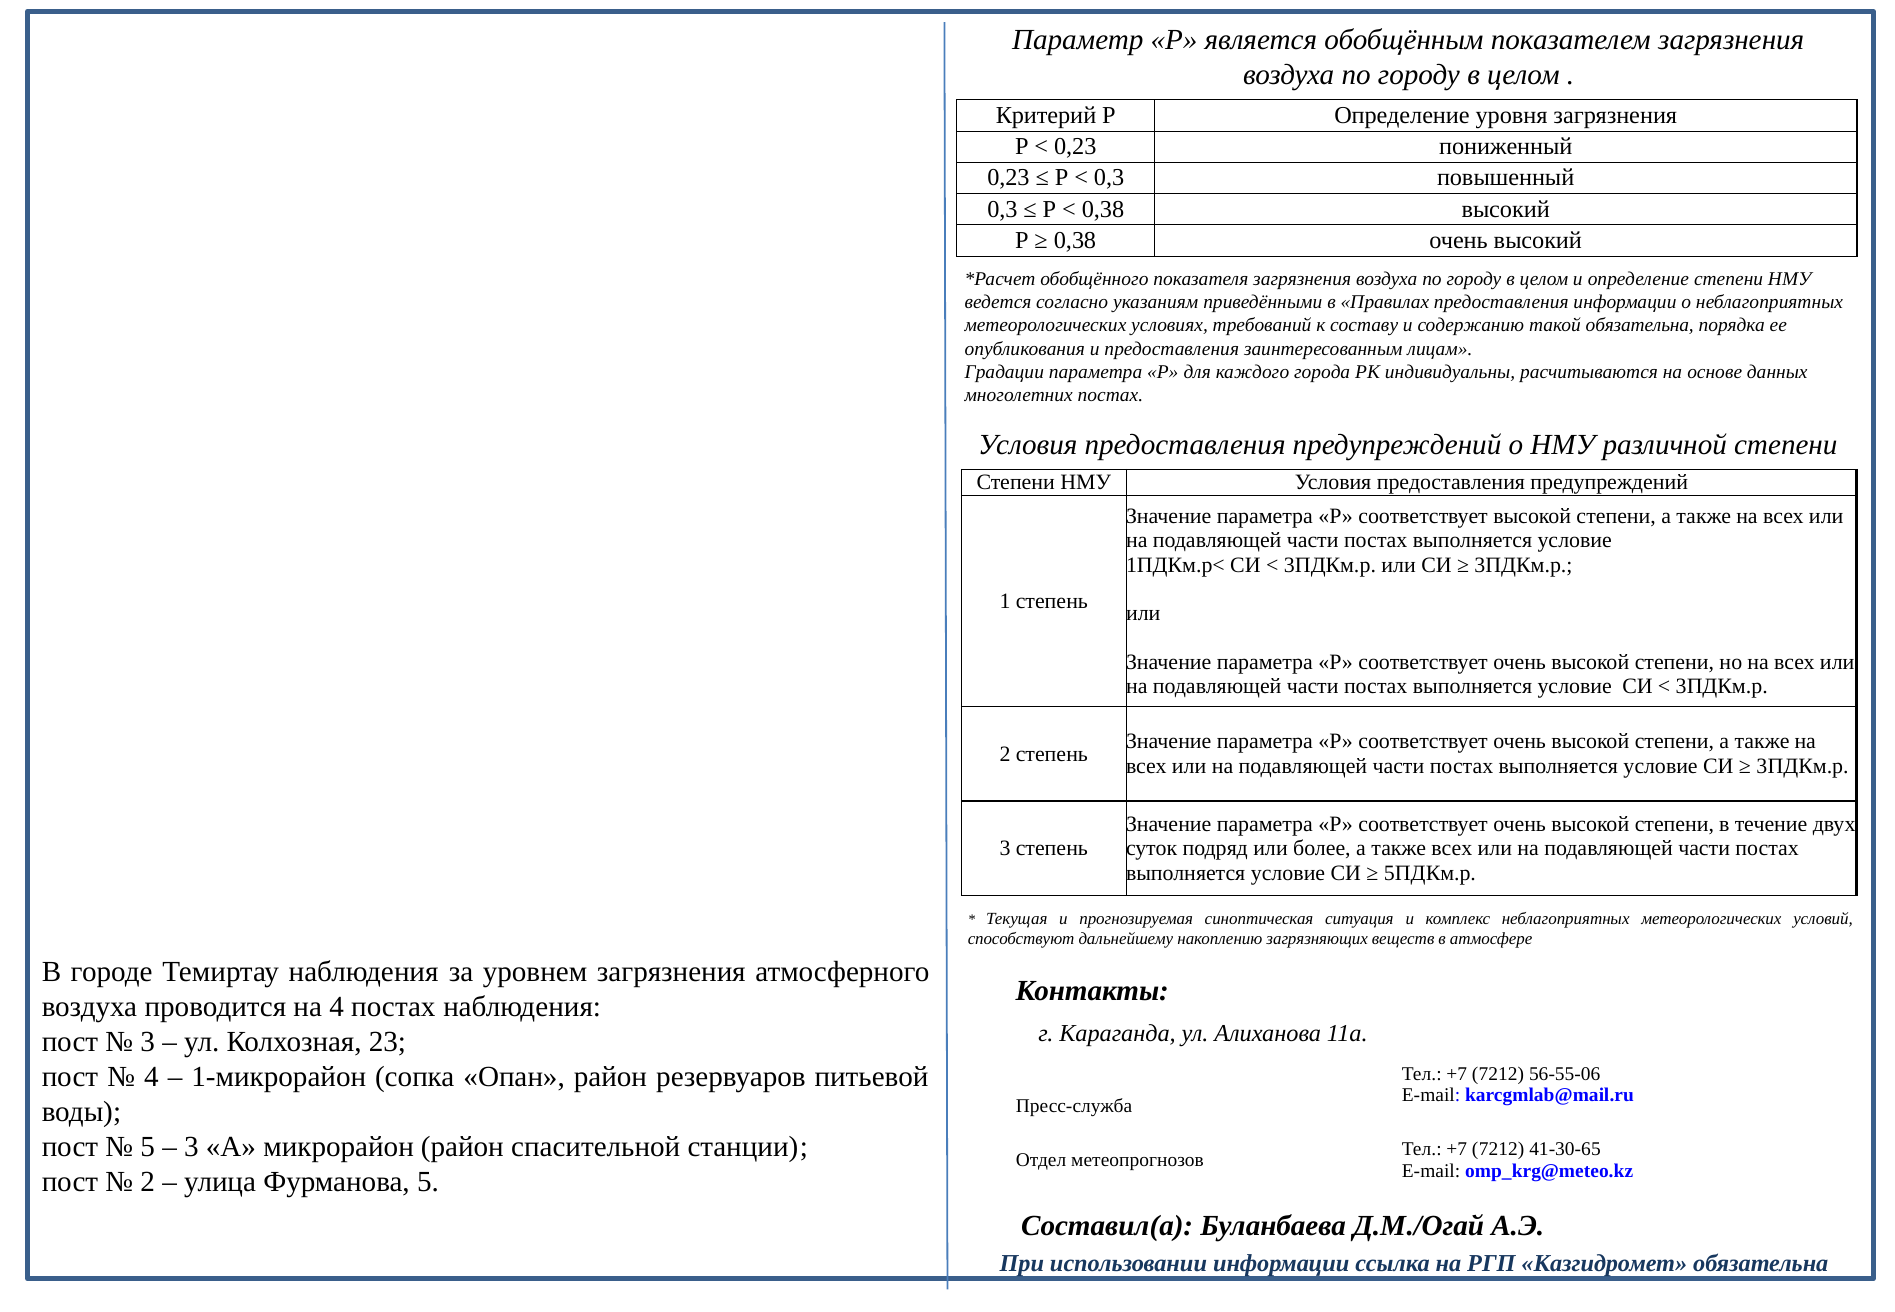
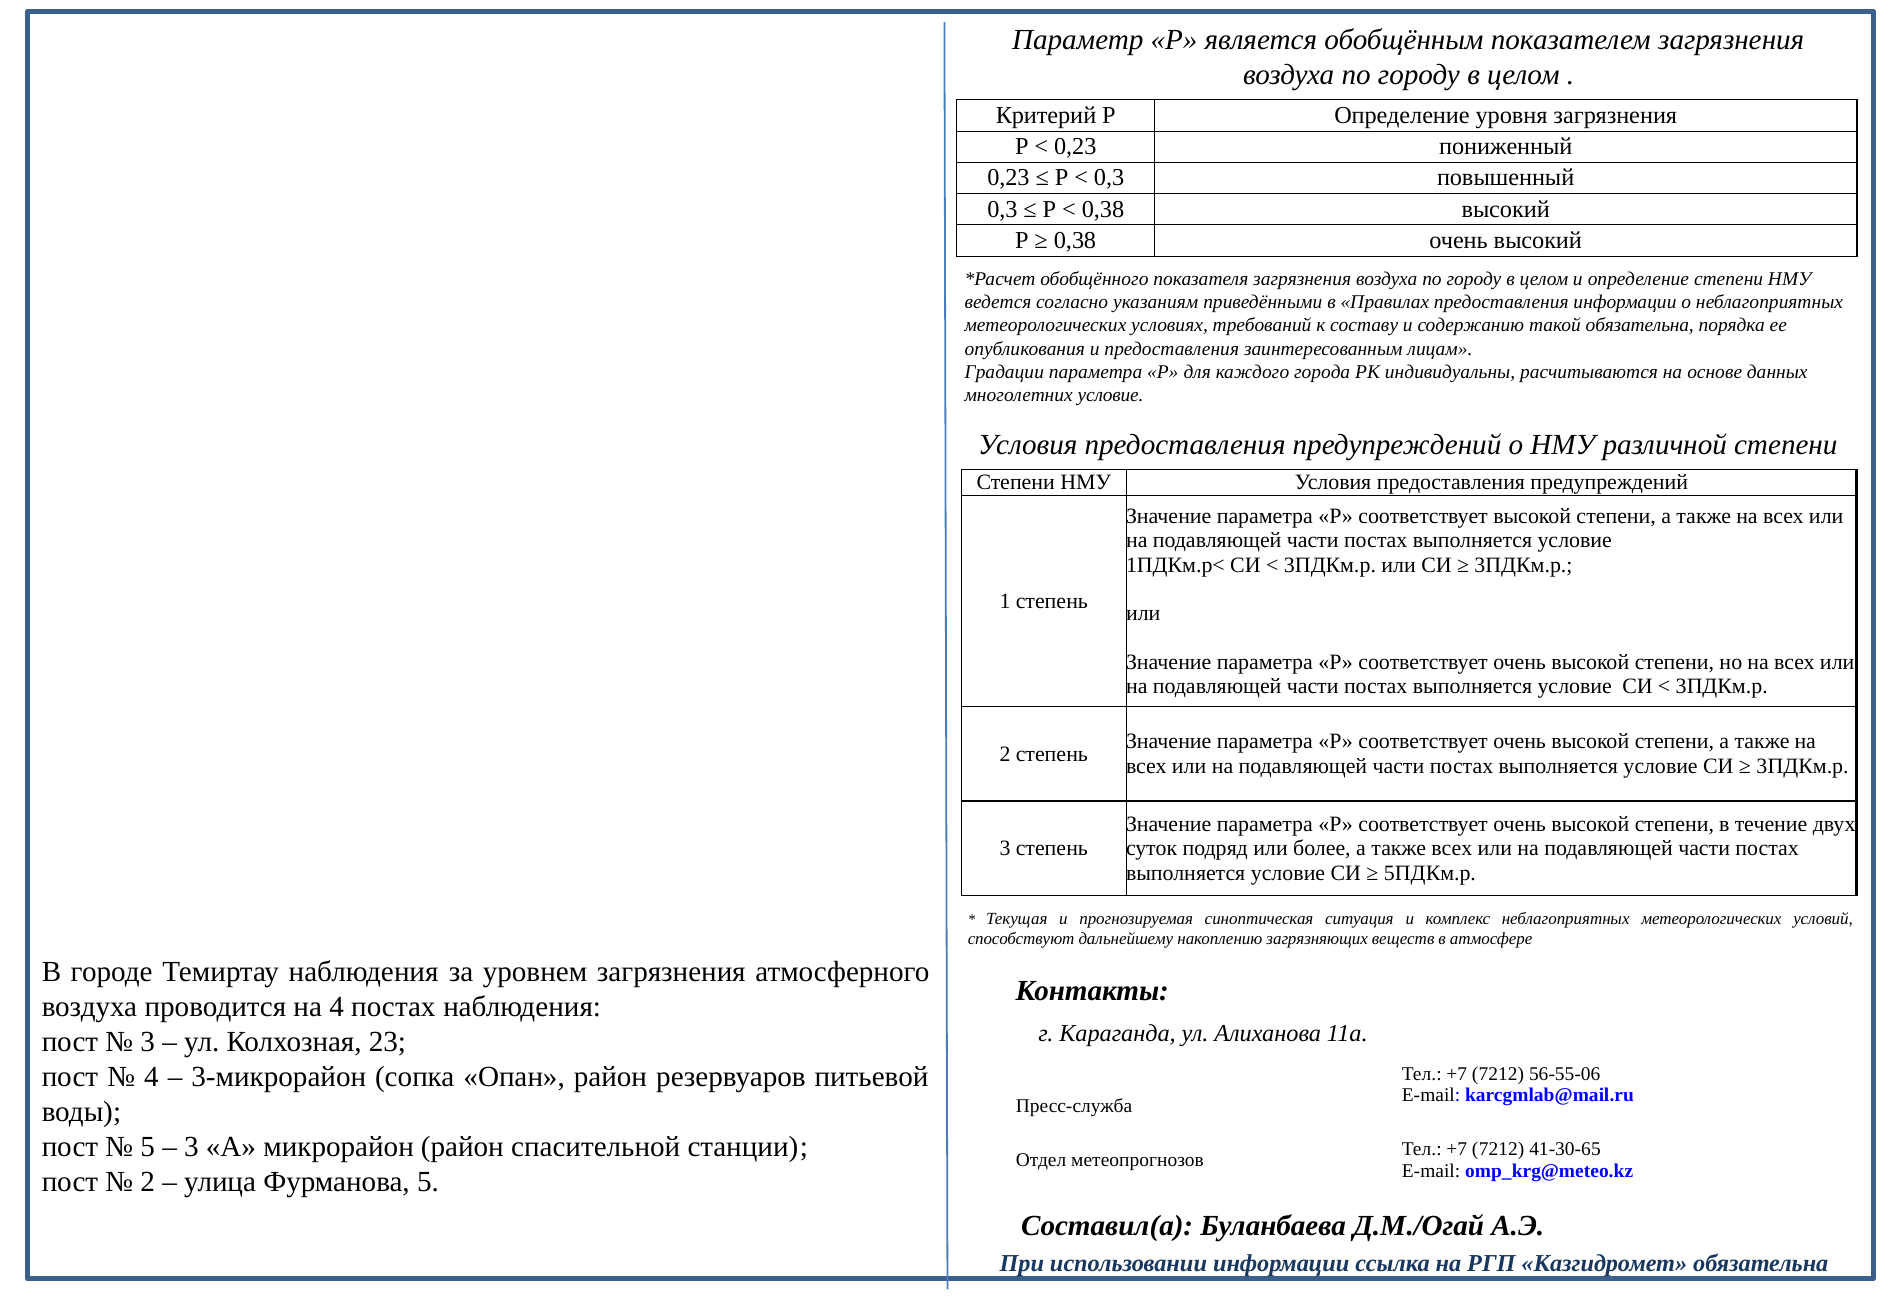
многолетних постах: постах -> условие
1-микрорайон: 1-микрорайон -> 3-микрорайон
